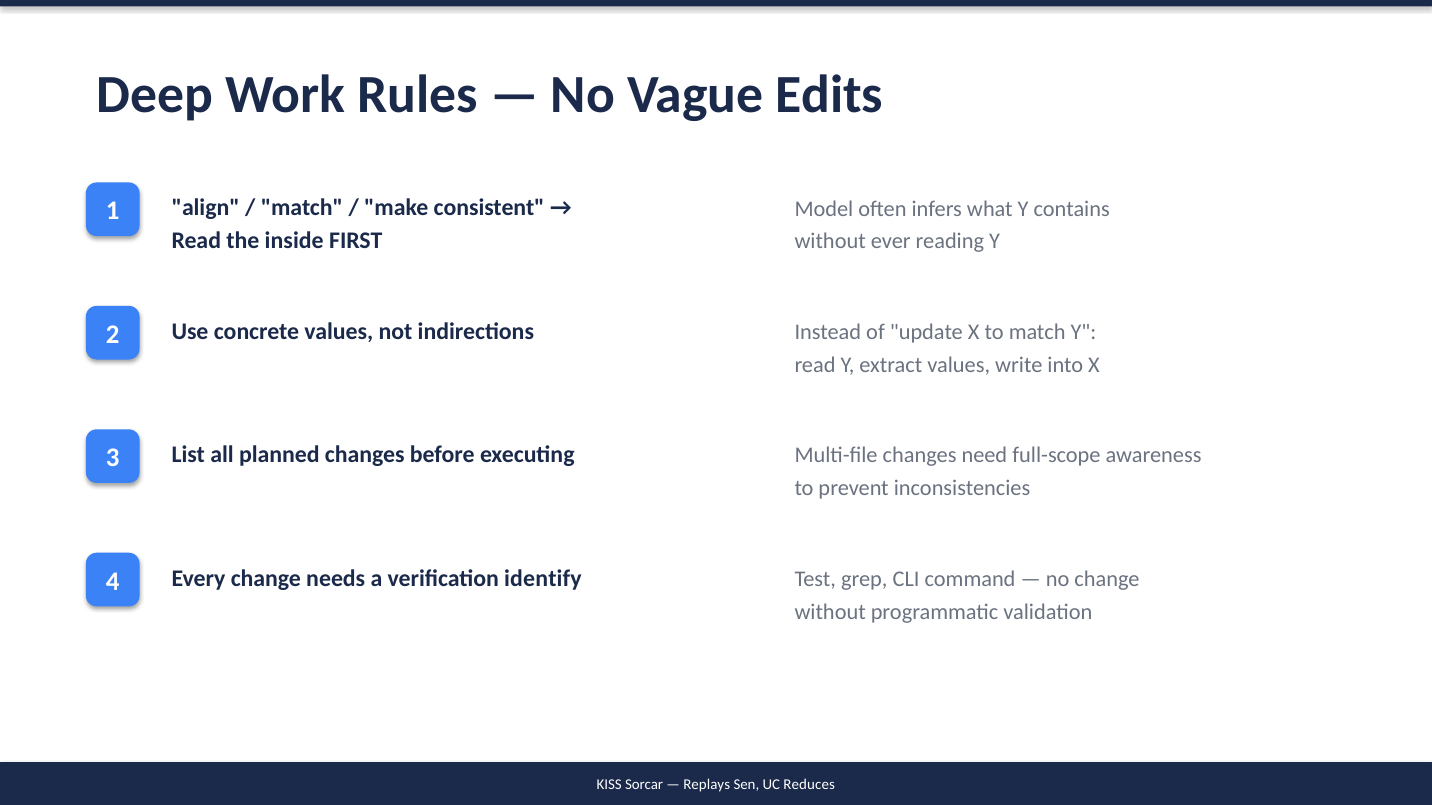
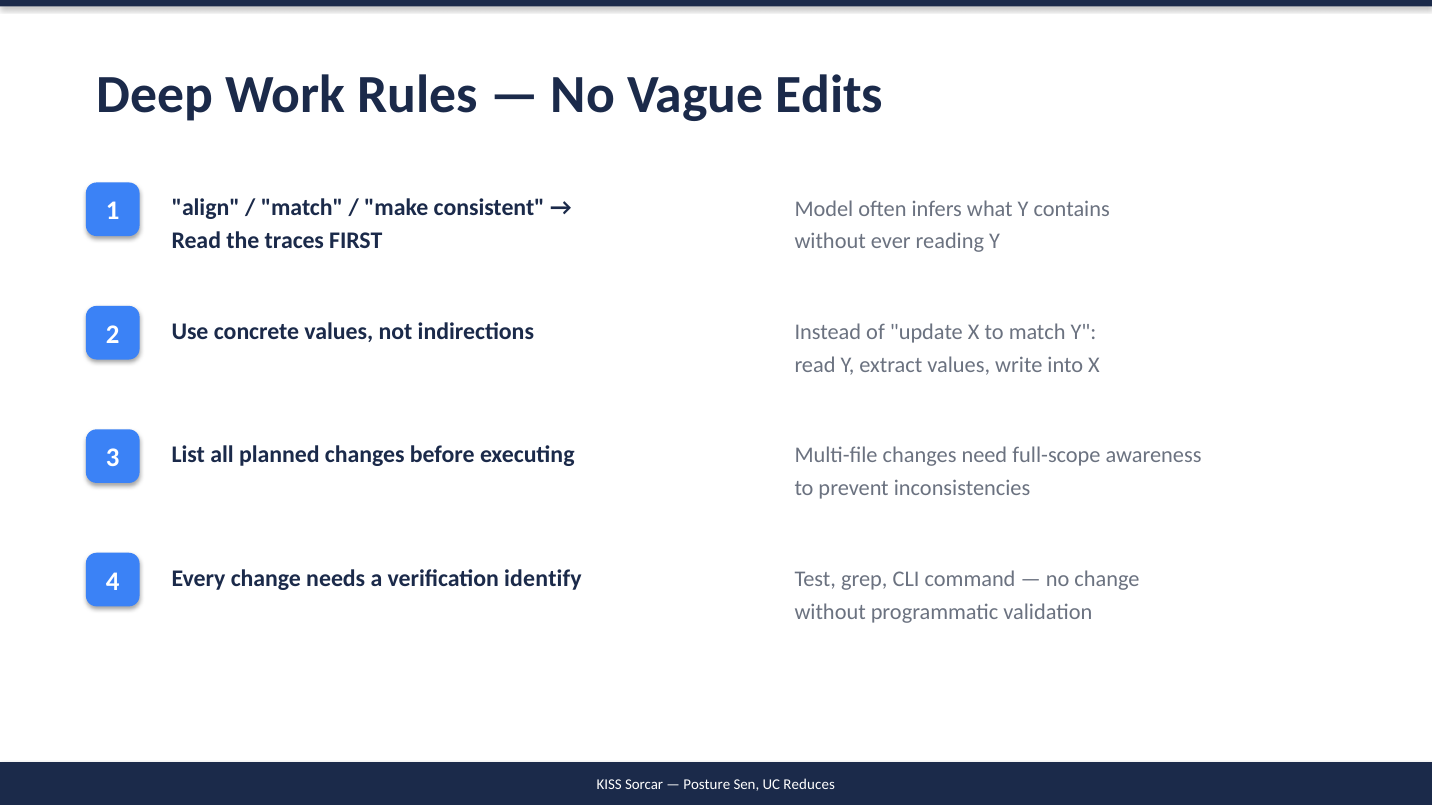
inside: inside -> traces
Replays: Replays -> Posture
